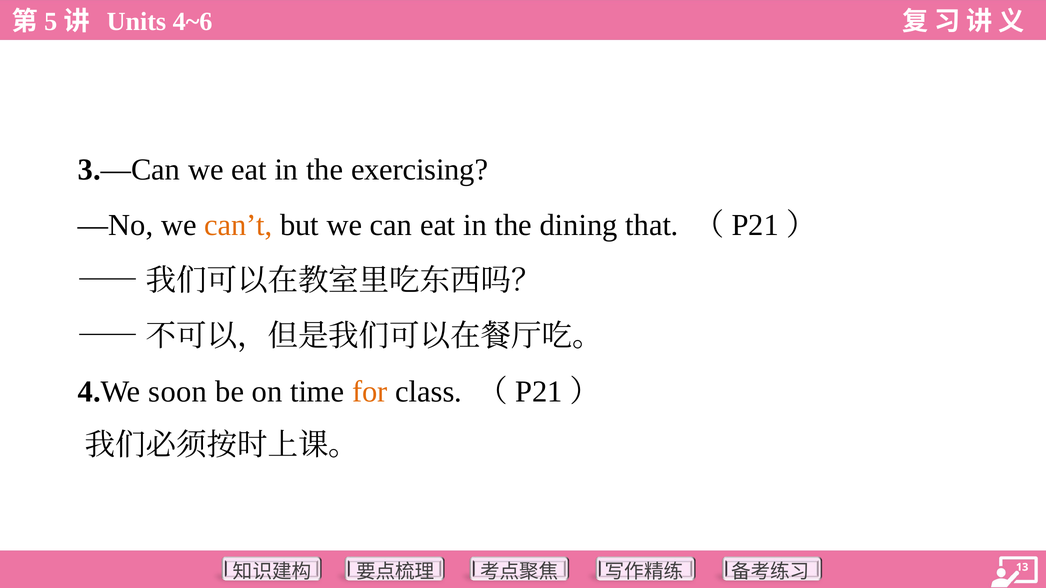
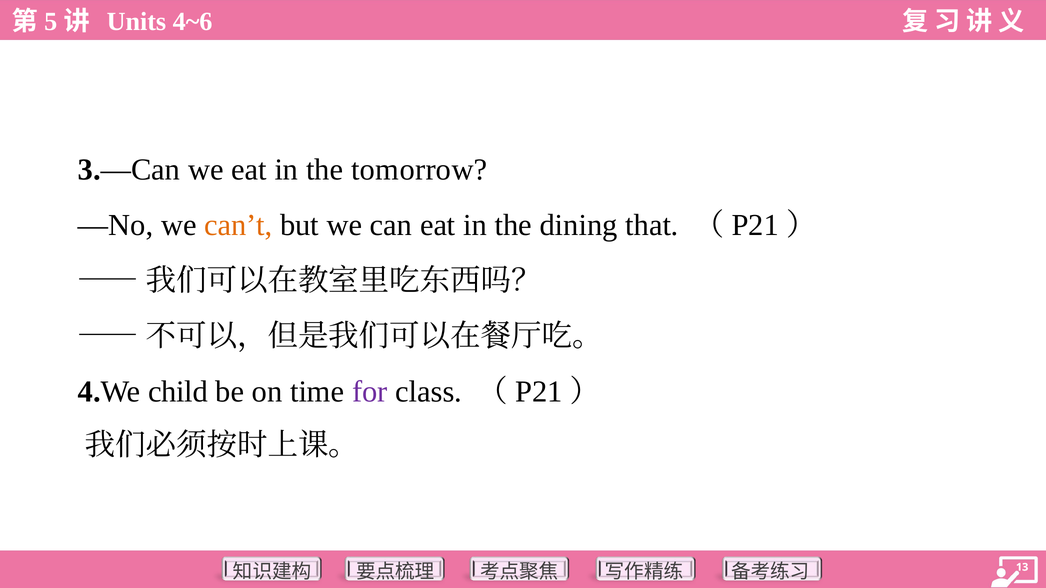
exercising: exercising -> tomorrow
soon: soon -> child
for colour: orange -> purple
